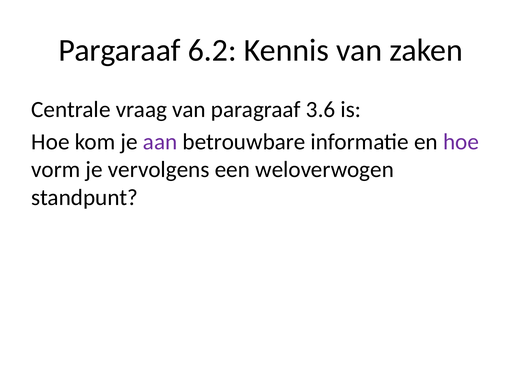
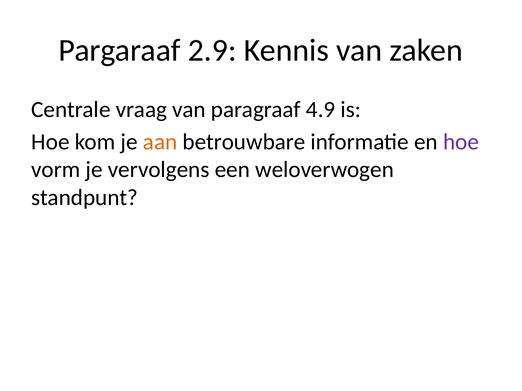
6.2: 6.2 -> 2.9
3.6: 3.6 -> 4.9
aan colour: purple -> orange
